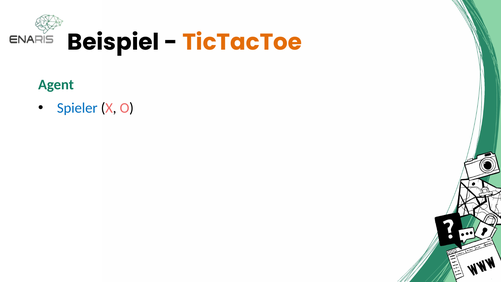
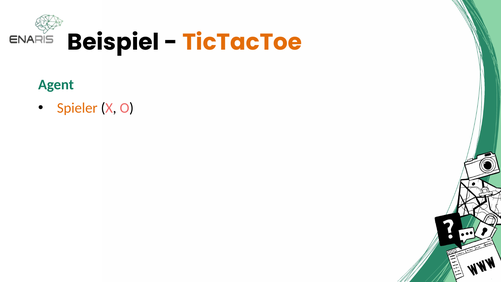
Spieler colour: blue -> orange
